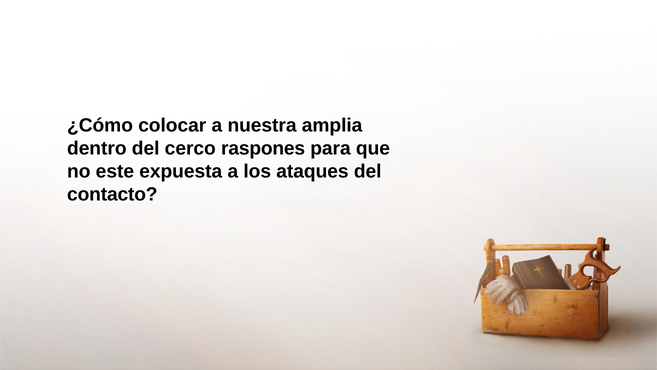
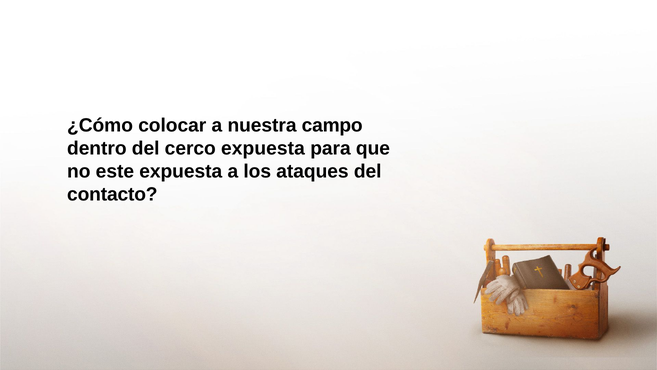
amplia: amplia -> campo
cerco raspones: raspones -> expuesta
